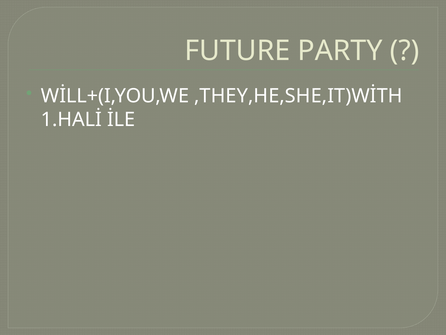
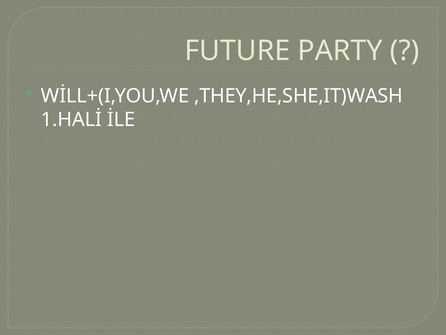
,THEY,HE,SHE,IT)WİTH: ,THEY,HE,SHE,IT)WİTH -> ,THEY,HE,SHE,IT)WASH
